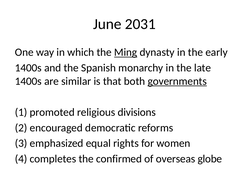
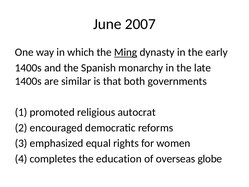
2031: 2031 -> 2007
governments underline: present -> none
divisions: divisions -> autocrat
confirmed: confirmed -> education
